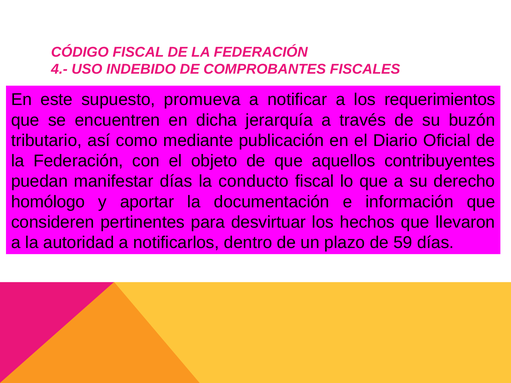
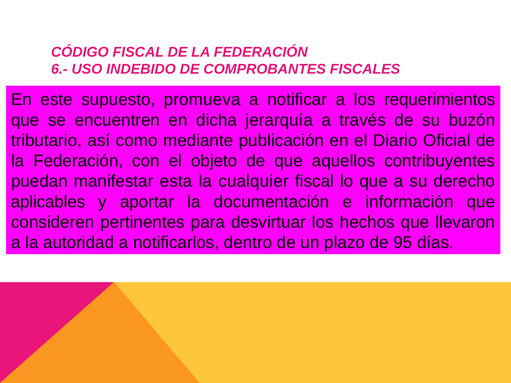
4.-: 4.- -> 6.-
manifestar días: días -> esta
conducto: conducto -> cualquier
homólogo: homólogo -> aplicables
59: 59 -> 95
